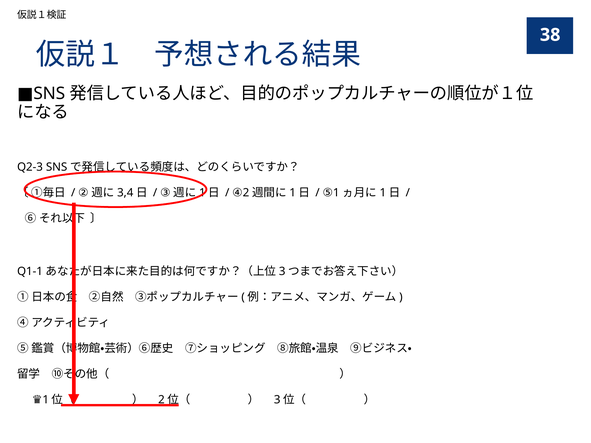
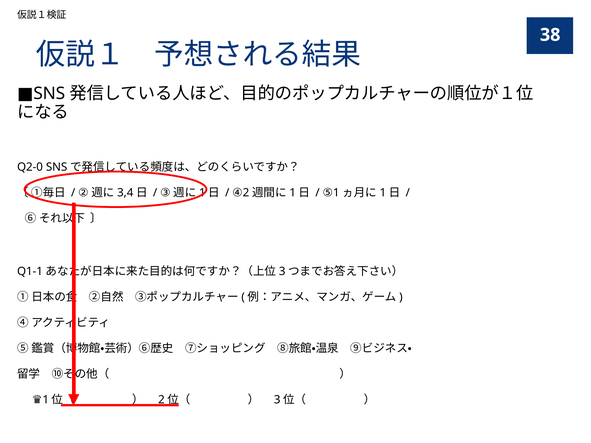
Q2-3: Q2-3 -> Q2-0
